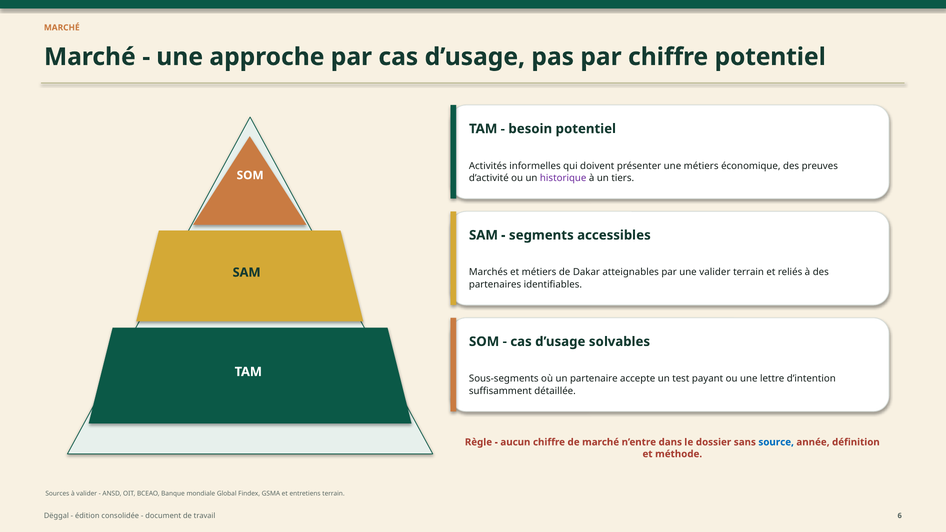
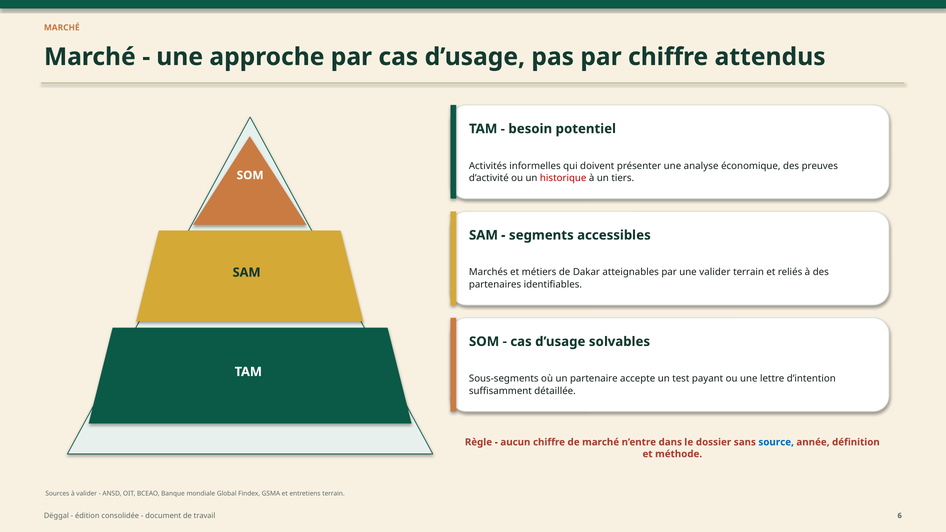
chiffre potentiel: potentiel -> attendus
une métiers: métiers -> analyse
historique colour: purple -> red
